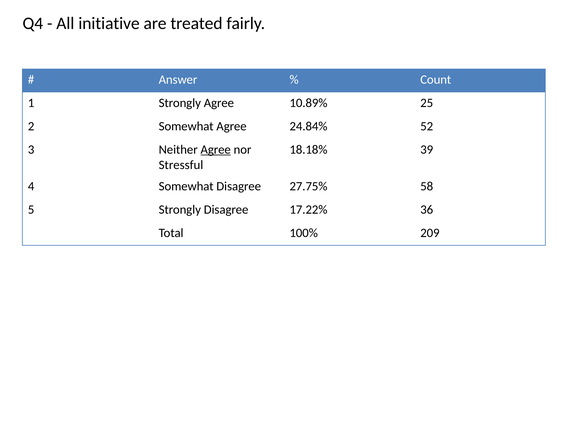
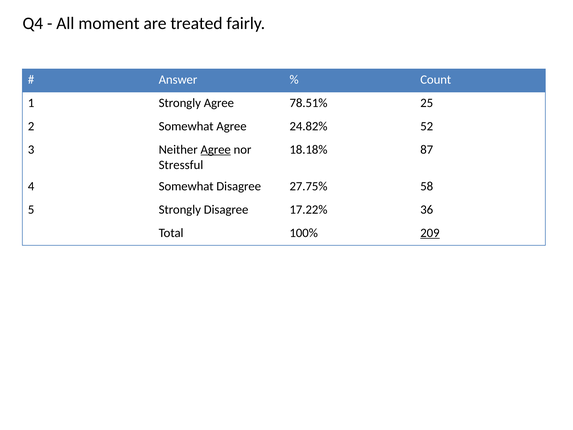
initiative: initiative -> moment
10.89%: 10.89% -> 78.51%
24.84%: 24.84% -> 24.82%
39: 39 -> 87
209 underline: none -> present
